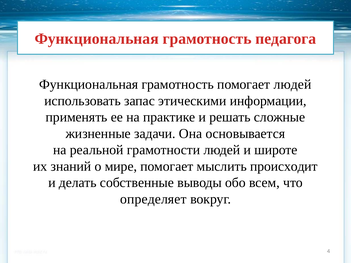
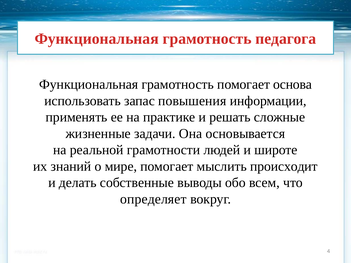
помогает людей: людей -> основа
этическими: этическими -> повышения
